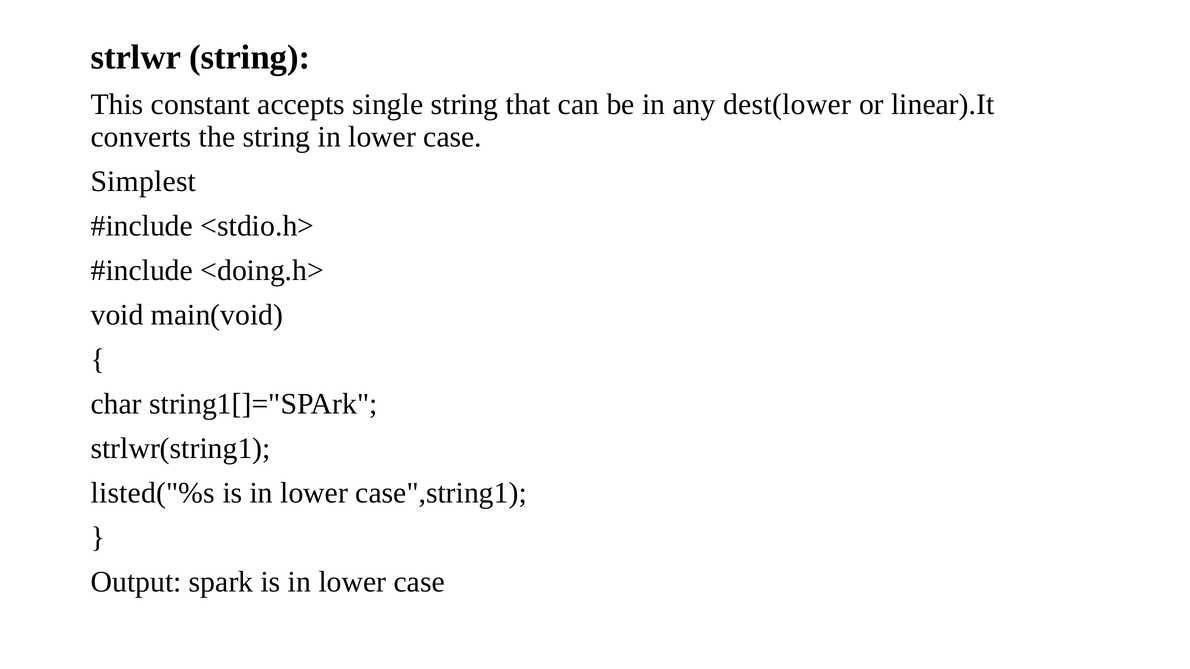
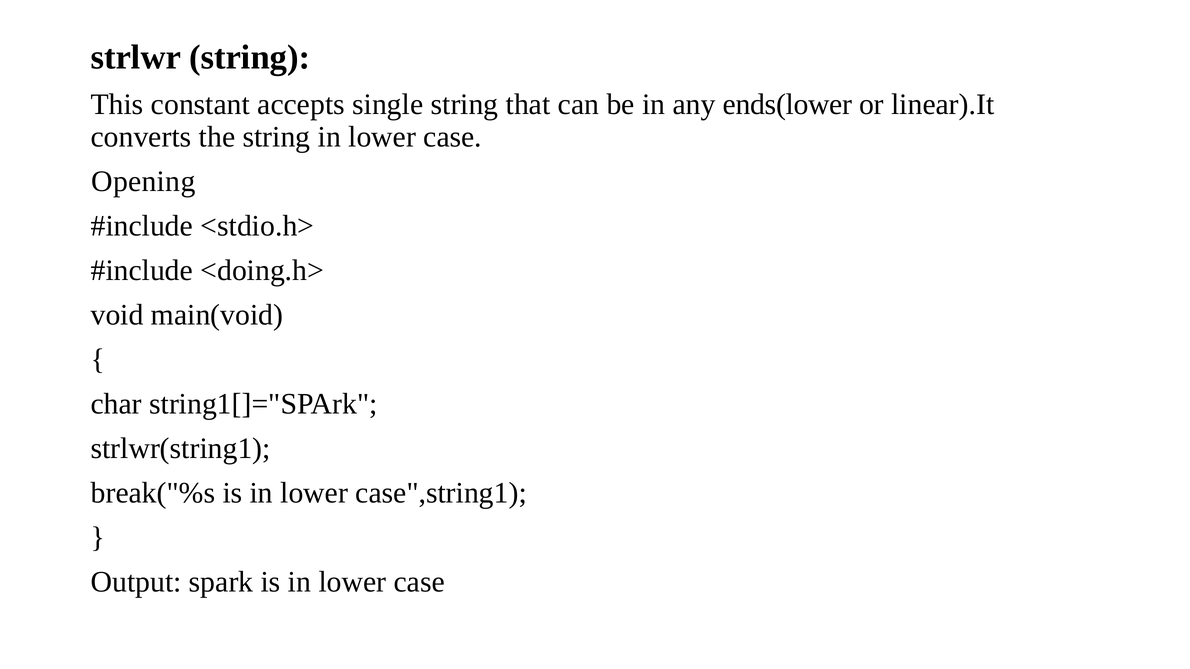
dest(lower: dest(lower -> ends(lower
Simplest: Simplest -> Opening
listed("%s: listed("%s -> break("%s
